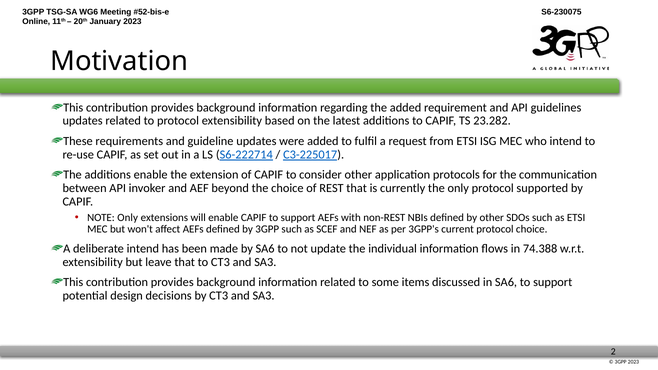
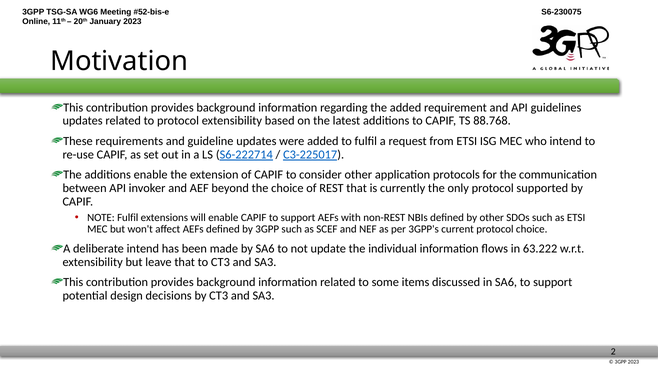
23.282: 23.282 -> 88.768
NOTE Only: Only -> Fulfil
74.388: 74.388 -> 63.222
